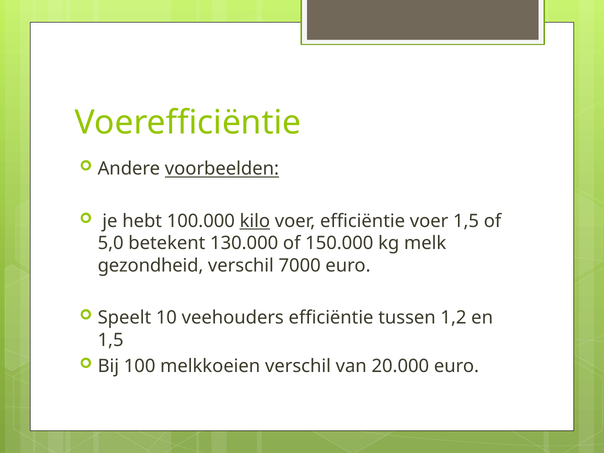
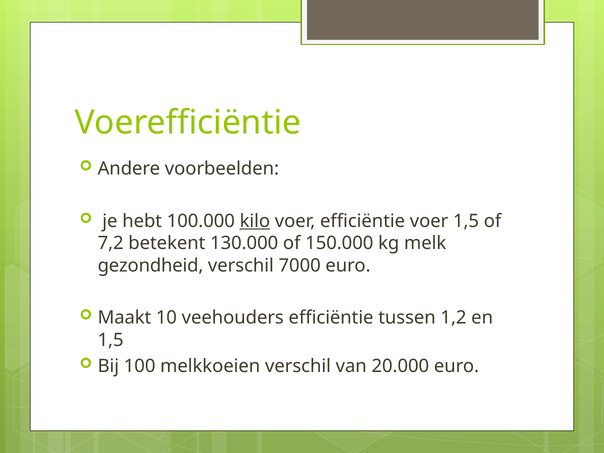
voorbeelden underline: present -> none
5,0: 5,0 -> 7,2
Speelt: Speelt -> Maakt
